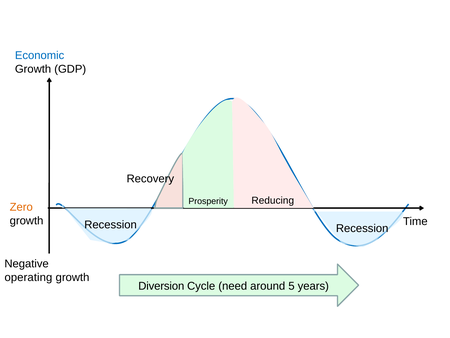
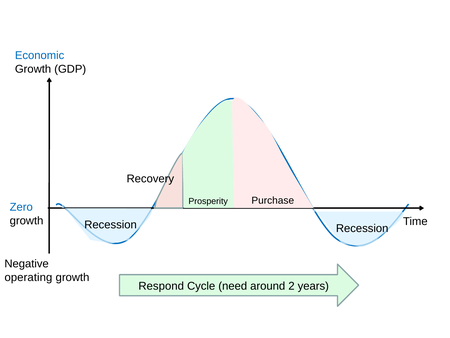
Reducing: Reducing -> Purchase
Zero colour: orange -> blue
Diversion: Diversion -> Respond
5: 5 -> 2
